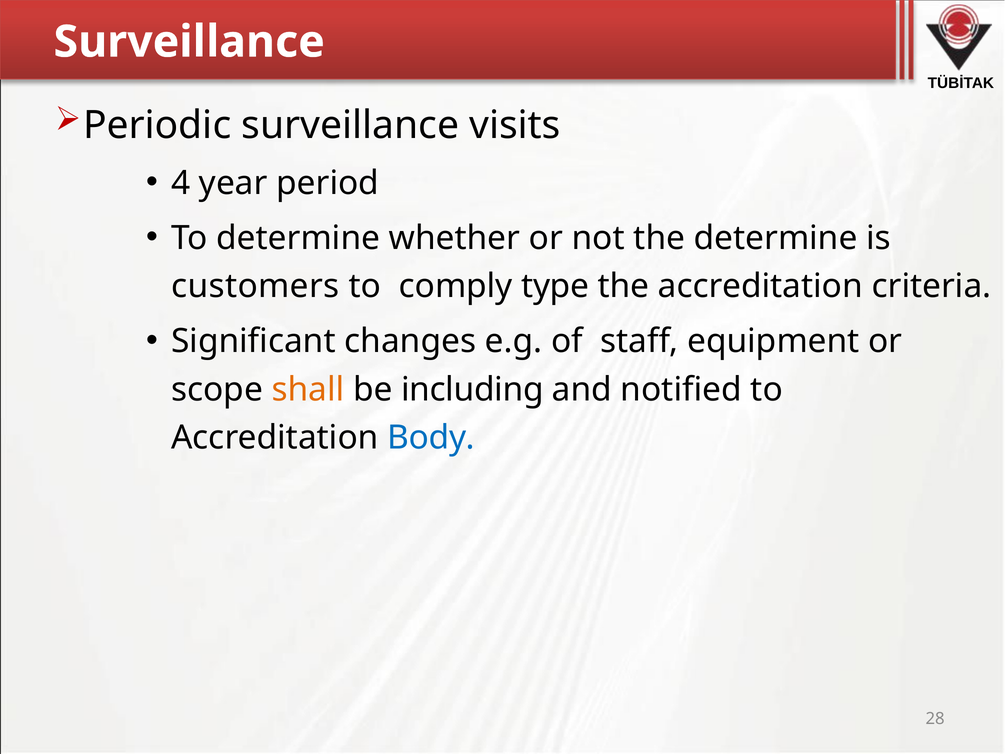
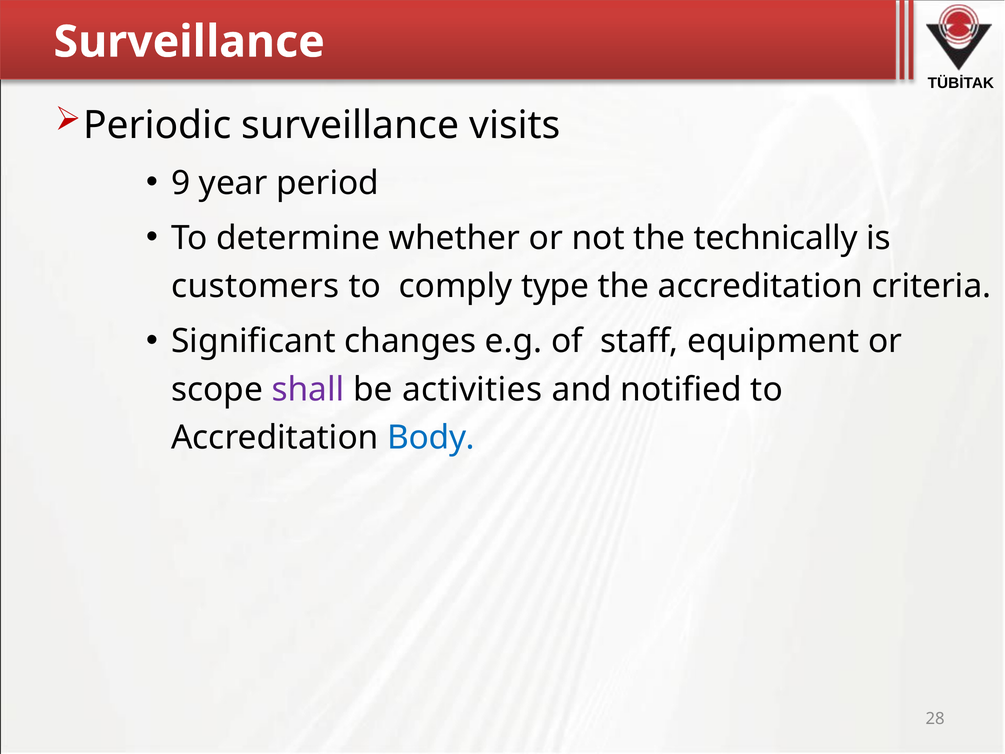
4: 4 -> 9
the determine: determine -> technically
shall colour: orange -> purple
including: including -> activities
